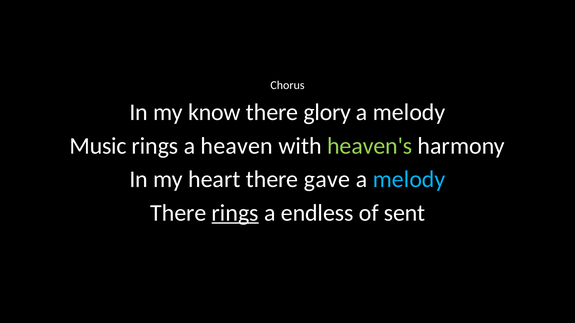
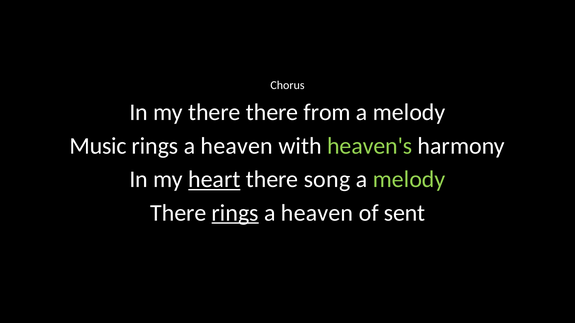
my know: know -> there
glory: glory -> from
heart underline: none -> present
gave: gave -> song
melody at (409, 180) colour: light blue -> light green
endless at (317, 213): endless -> heaven
